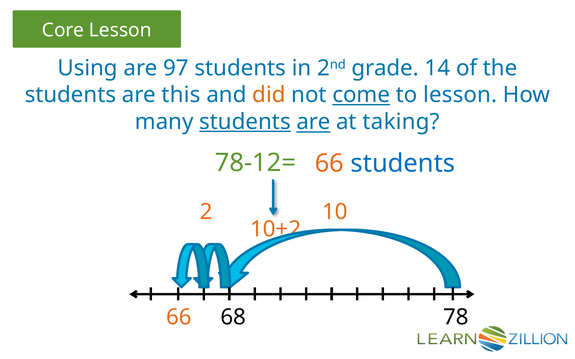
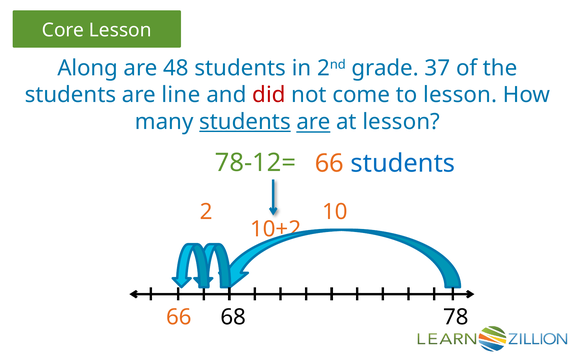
Using: Using -> Along
97: 97 -> 48
14: 14 -> 37
this: this -> line
did colour: orange -> red
come underline: present -> none
at taking: taking -> lesson
